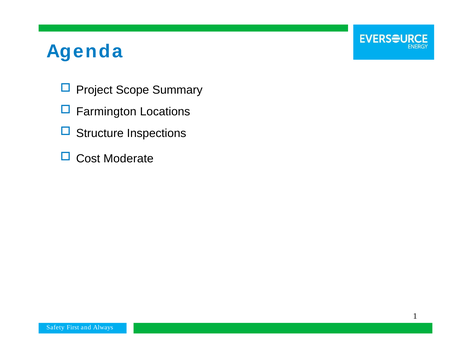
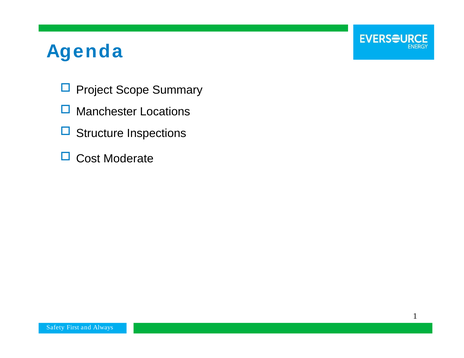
Farmington: Farmington -> Manchester
